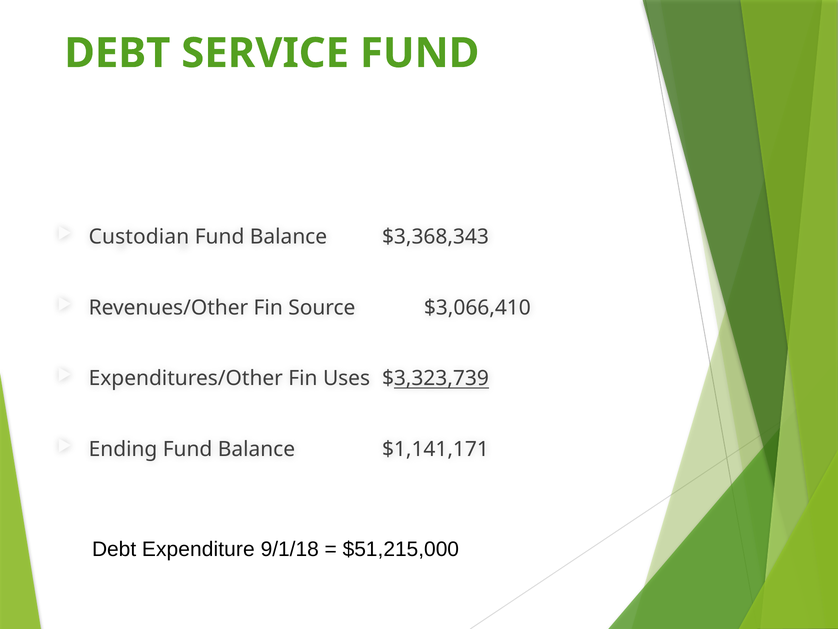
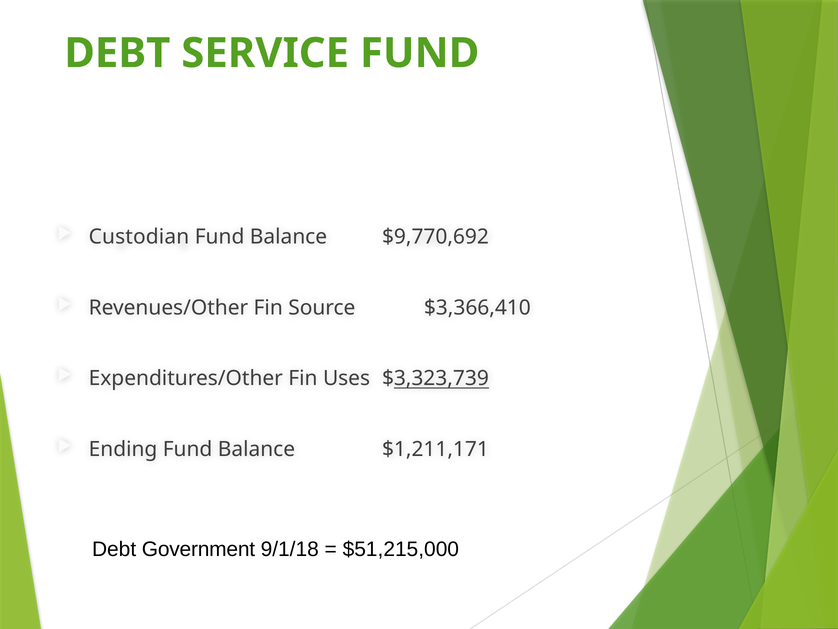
$3,368,343: $3,368,343 -> $9,770,692
$3,066,410: $3,066,410 -> $3,366,410
$1,141,171: $1,141,171 -> $1,211,171
Expenditure: Expenditure -> Government
